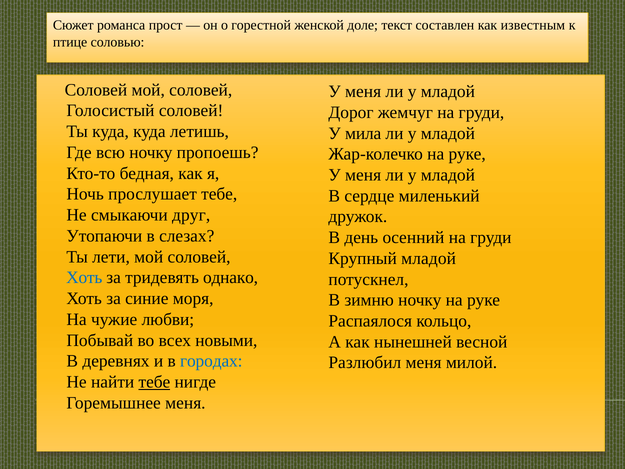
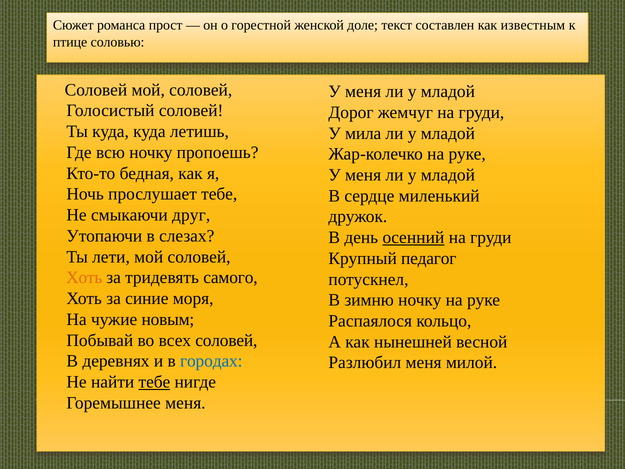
осенний underline: none -> present
Крупный младой: младой -> педагог
Хоть at (84, 278) colour: blue -> orange
однако: однако -> самого
любви: любви -> новым
всех новыми: новыми -> соловей
